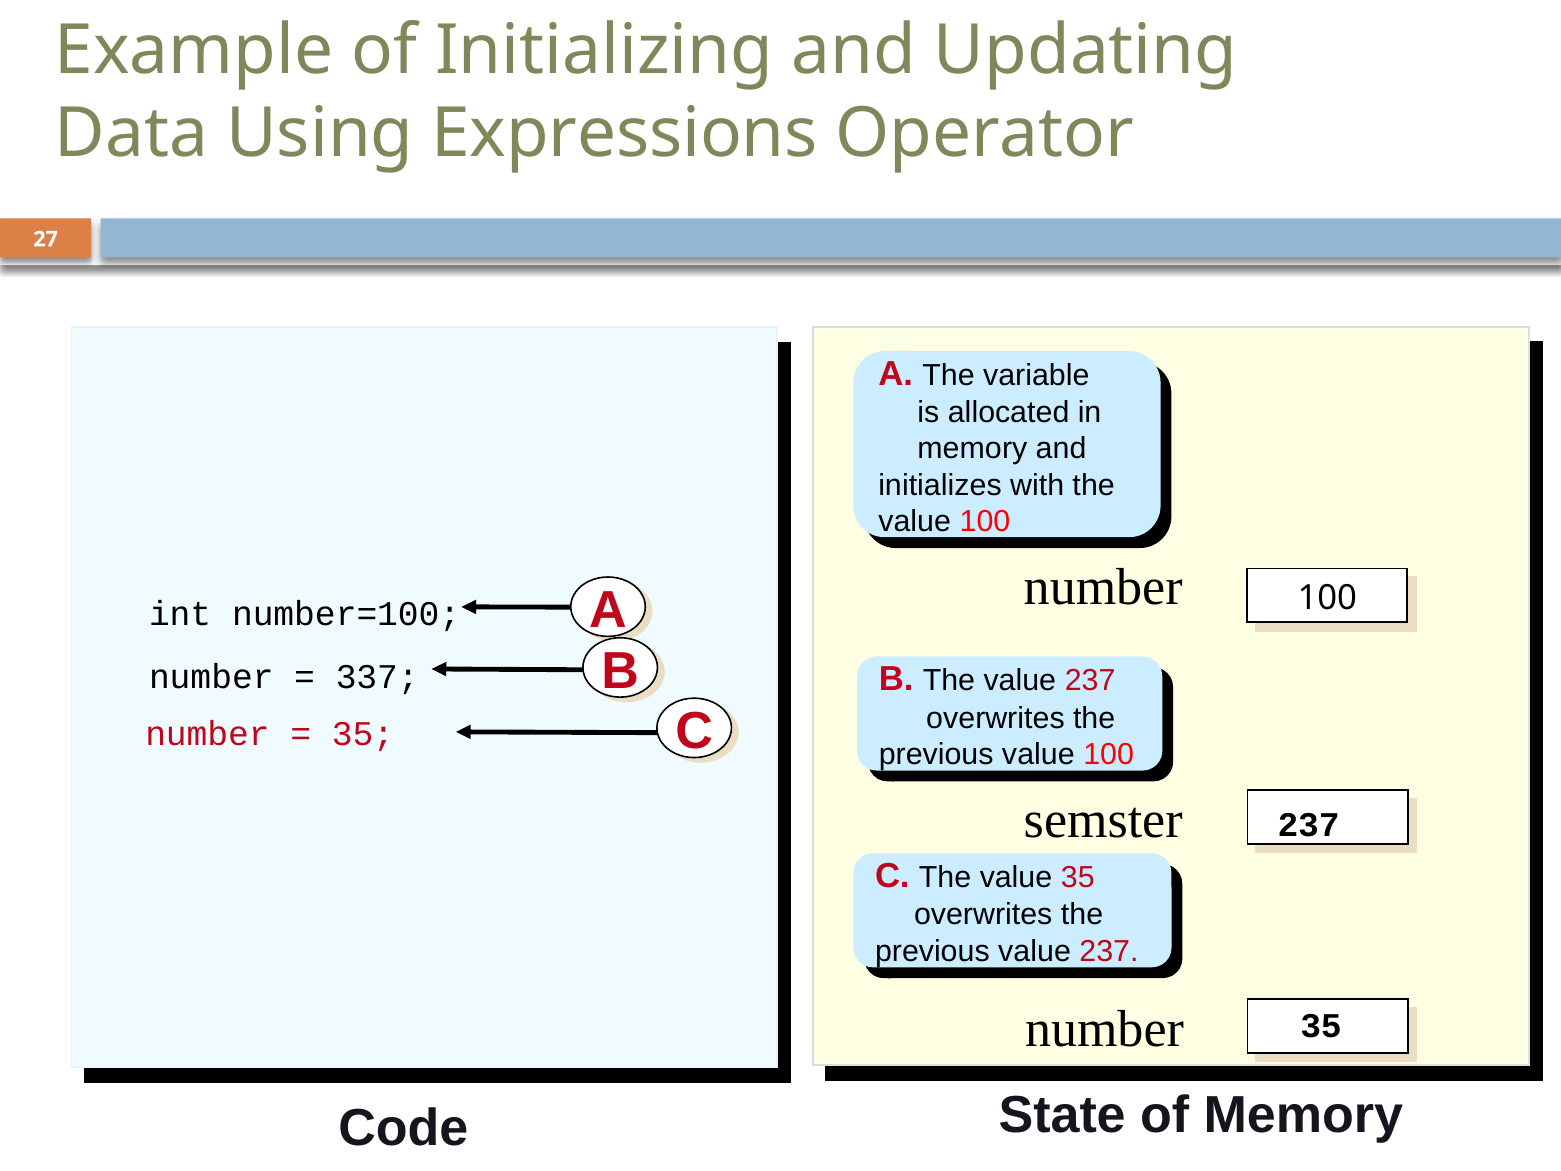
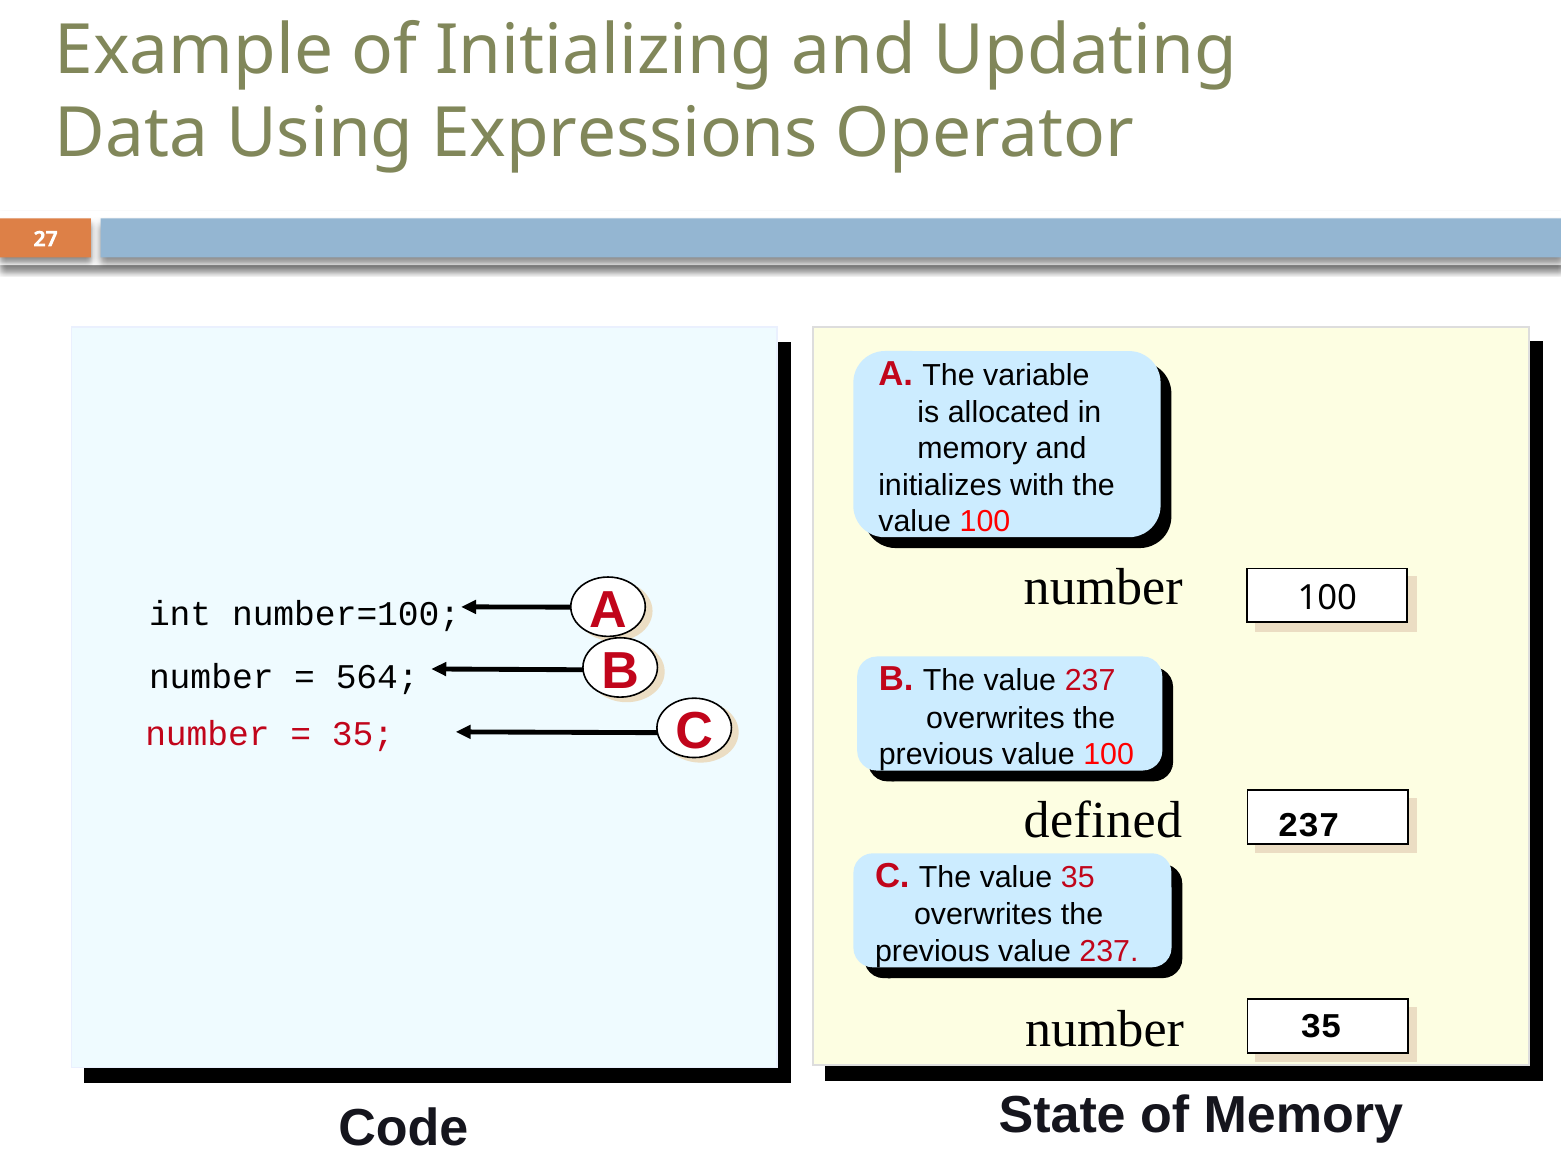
337: 337 -> 564
semster: semster -> defined
